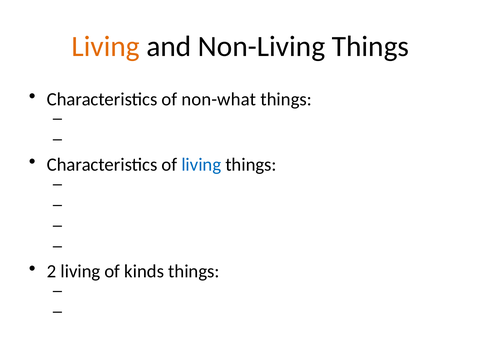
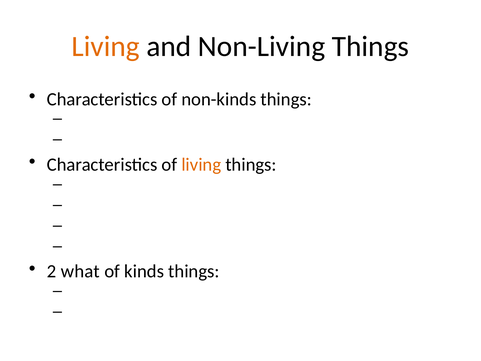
non-what: non-what -> non-kinds
living at (201, 165) colour: blue -> orange
2 living: living -> what
